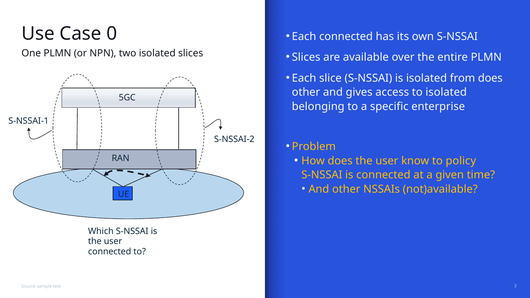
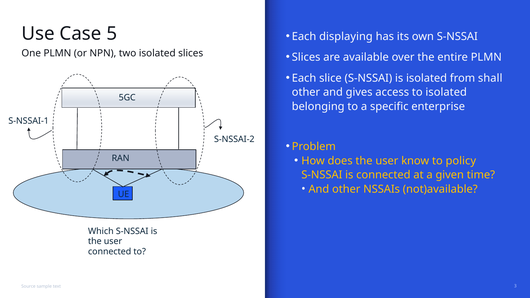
0: 0 -> 5
Each connected: connected -> displaying
from does: does -> shall
